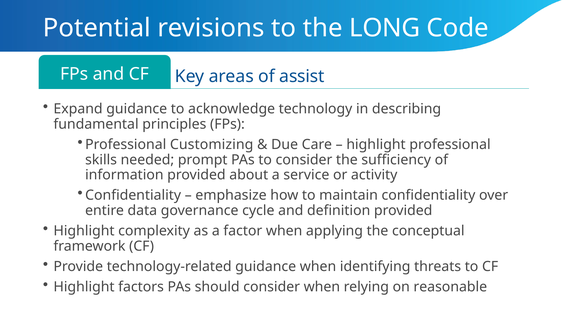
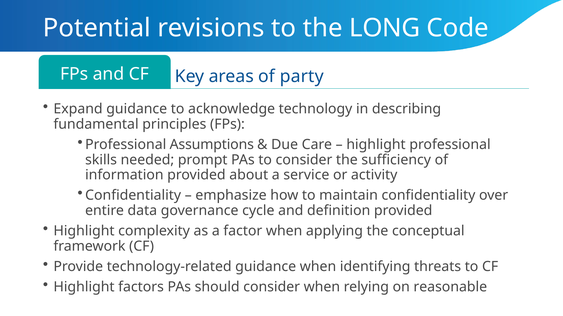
assist: assist -> party
Customizing: Customizing -> Assumptions
